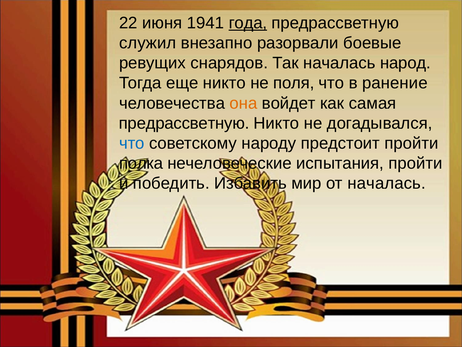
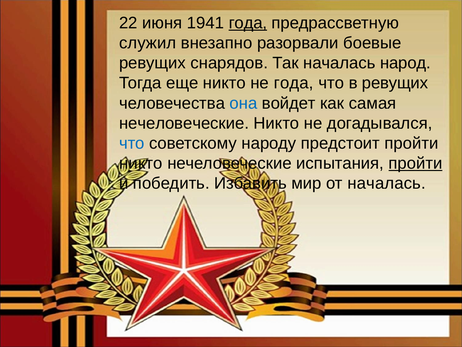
не поля: поля -> года
в ранение: ранение -> ревущих
она colour: orange -> blue
предрассветную at (184, 123): предрассветную -> нечеловеческие
полка at (141, 163): полка -> никто
пройти at (416, 163) underline: none -> present
